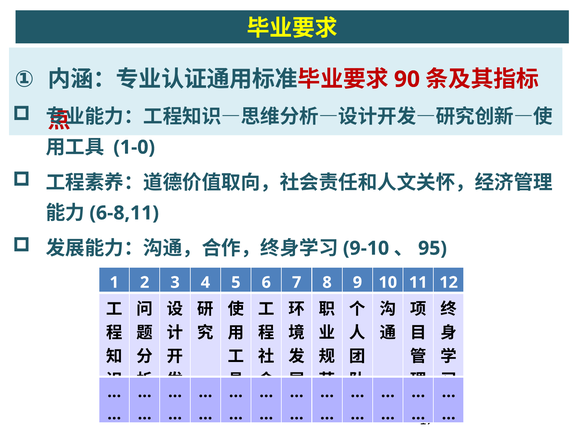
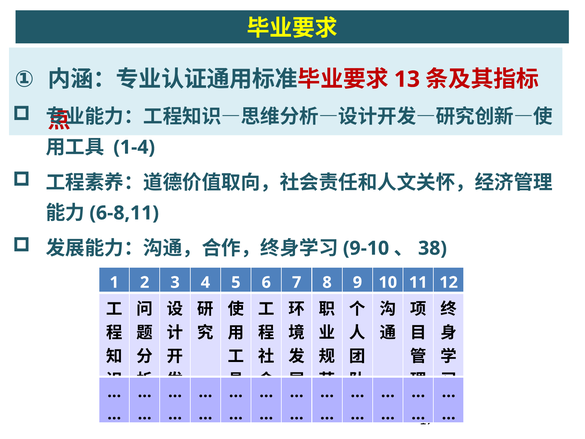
90: 90 -> 13
1-0: 1-0 -> 1-4
95: 95 -> 38
